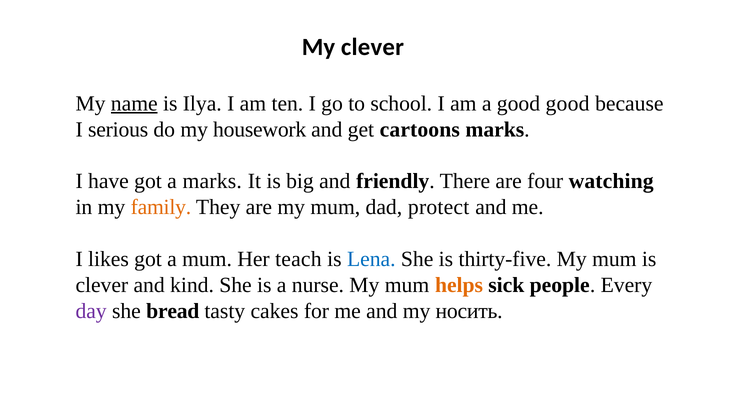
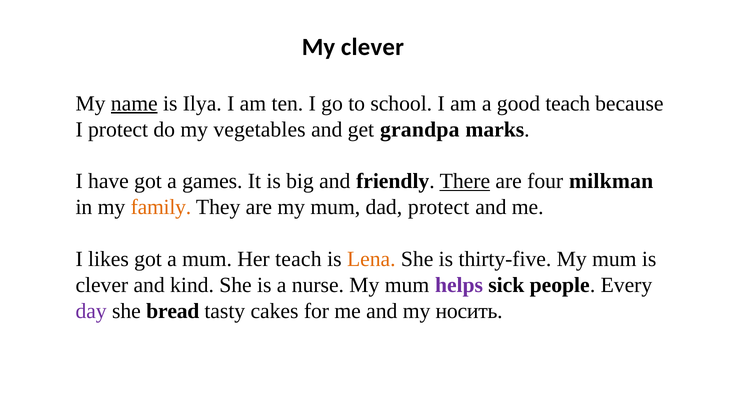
good good: good -> teach
I serious: serious -> protect
housework: housework -> vegetables
cartoons: cartoons -> grandpa
a marks: marks -> games
There underline: none -> present
watching: watching -> milkman
Lena colour: blue -> orange
helps colour: orange -> purple
